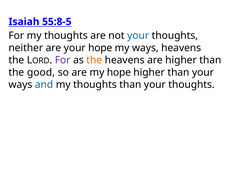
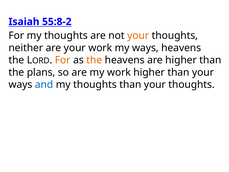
55:8-5: 55:8-5 -> 55:8-2
your at (138, 36) colour: blue -> orange
your hope: hope -> work
For at (63, 60) colour: purple -> orange
good: good -> plans
my hope: hope -> work
